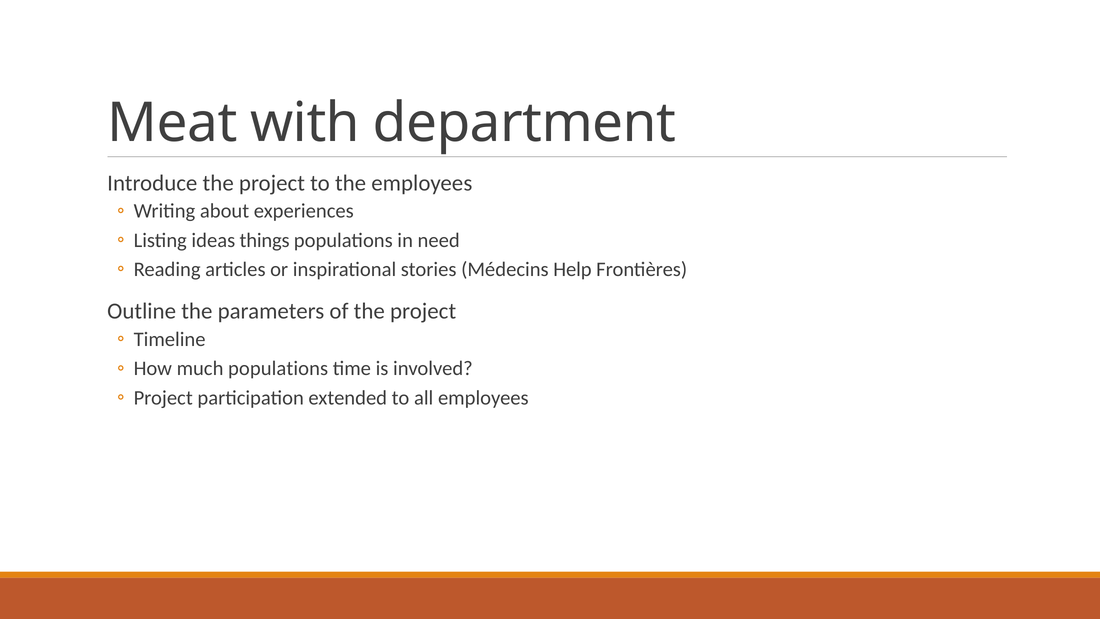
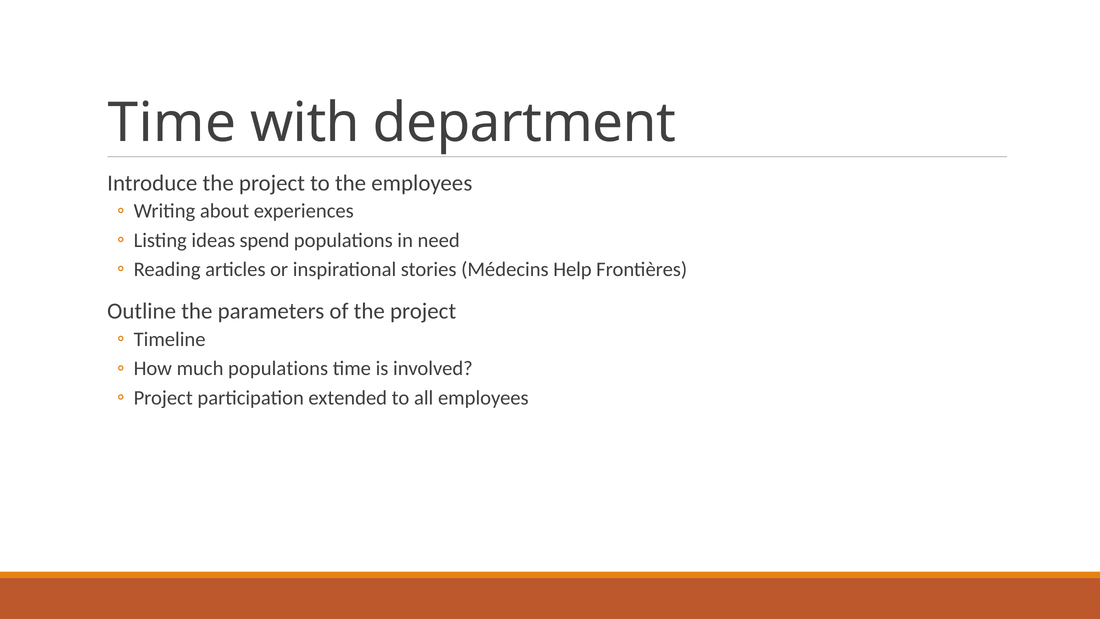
Meat at (172, 123): Meat -> Time
things: things -> spend
